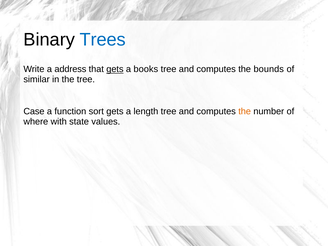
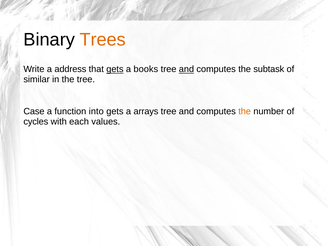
Trees colour: blue -> orange
and at (186, 69) underline: none -> present
bounds: bounds -> subtask
sort: sort -> into
length: length -> arrays
where: where -> cycles
state: state -> each
